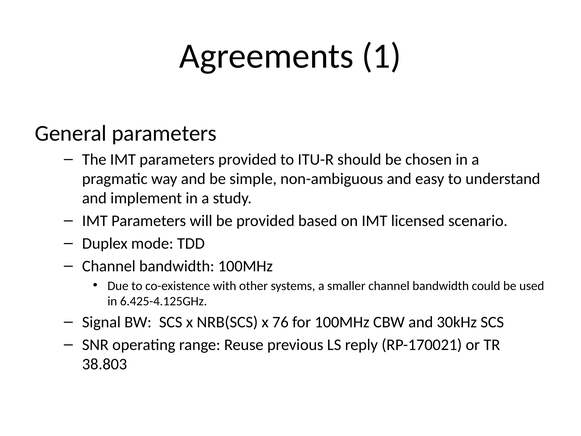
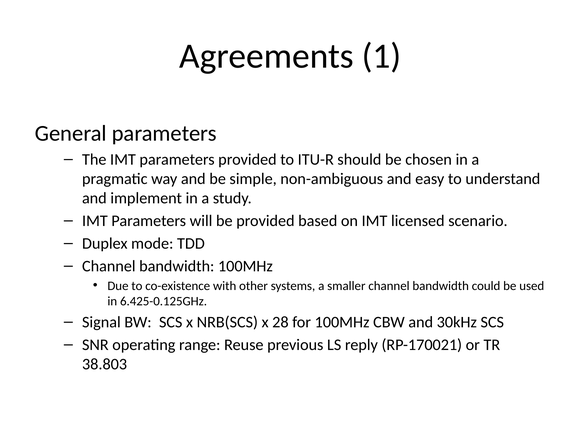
6.425-4.125GHz: 6.425-4.125GHz -> 6.425-0.125GHz
76: 76 -> 28
